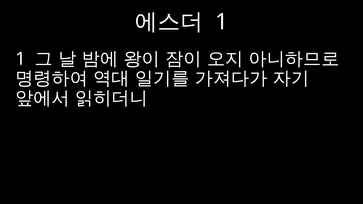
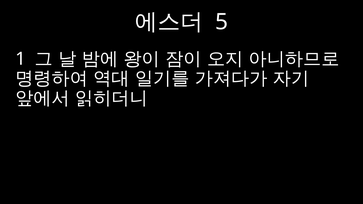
1 at (222, 22): 1 -> 5
